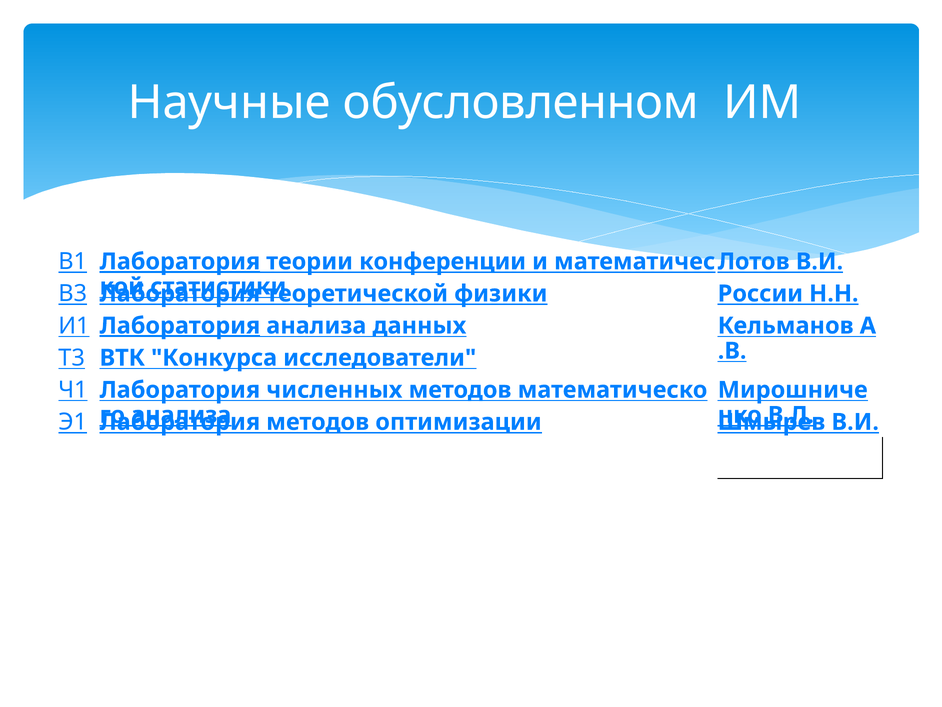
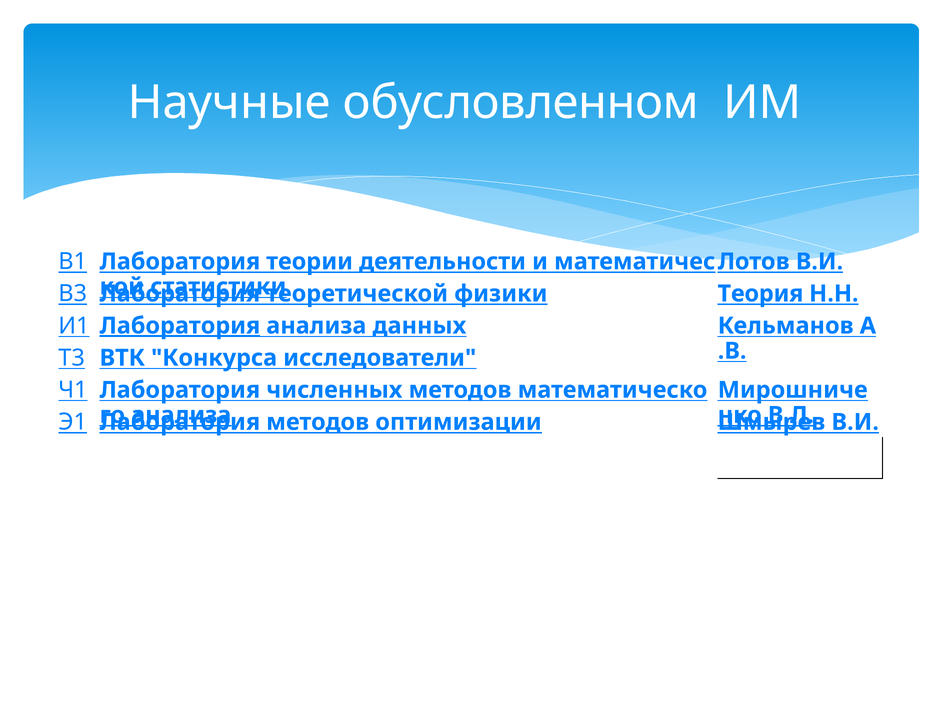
Лаборатория at (180, 261) underline: present -> none
конференции: конференции -> деятельности
России: России -> Теория
